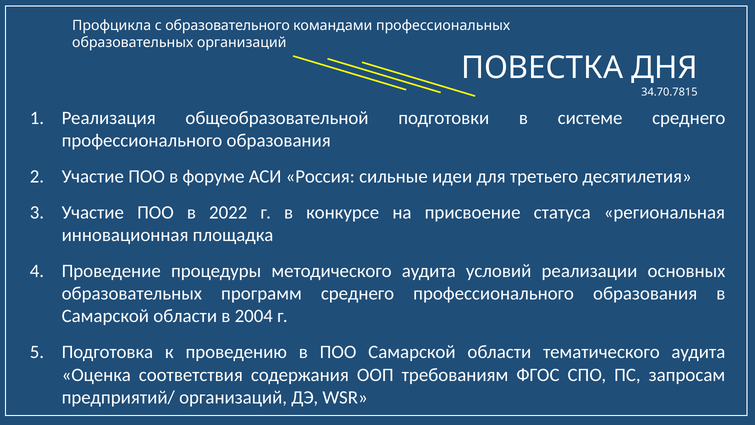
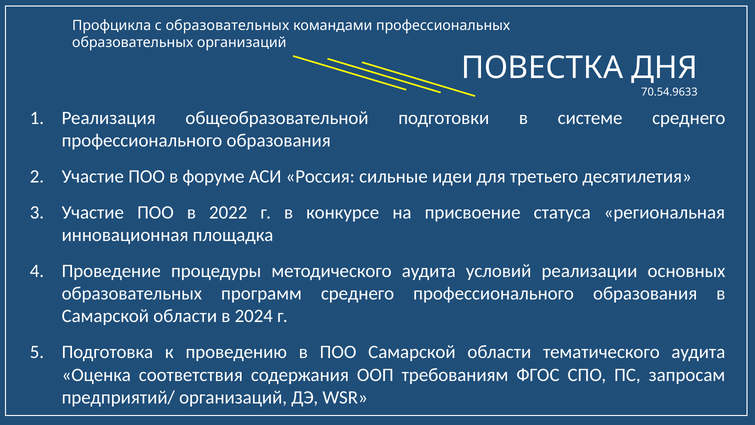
с образовательного: образовательного -> образовательных
34.70.7815: 34.70.7815 -> 70.54.9633
2004: 2004 -> 2024
